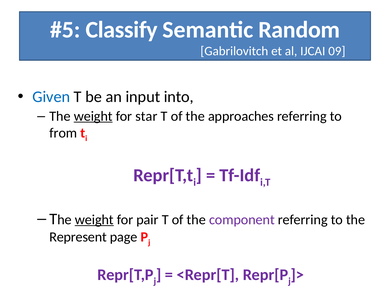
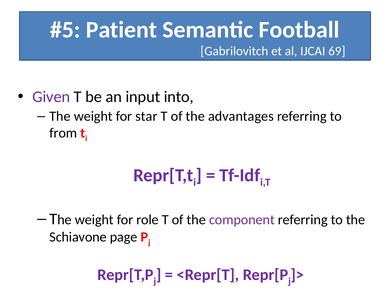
Classify: Classify -> Patient
Random: Random -> Football
09: 09 -> 69
Given colour: blue -> purple
weight at (93, 116) underline: present -> none
approaches: approaches -> advantages
weight at (94, 220) underline: present -> none
pair: pair -> role
Represent: Represent -> Schiavone
